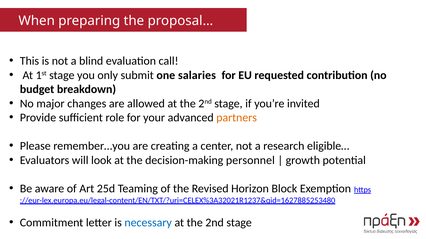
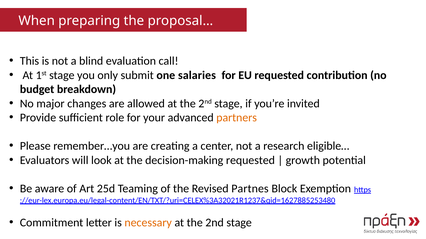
decision-making personnel: personnel -> requested
Horizon: Horizon -> Partnes
necessary colour: blue -> orange
